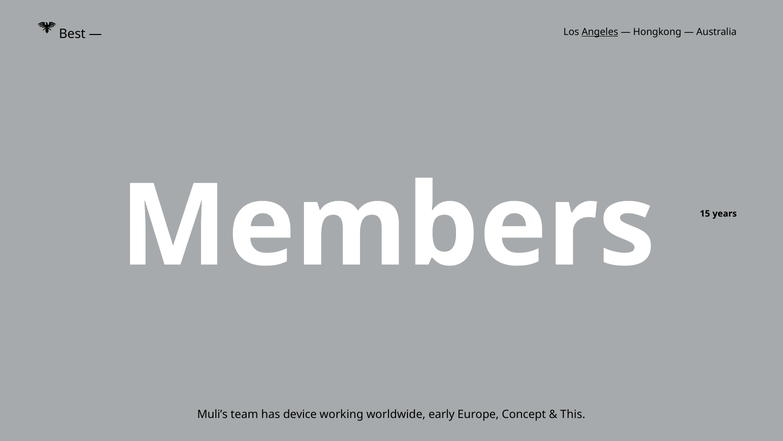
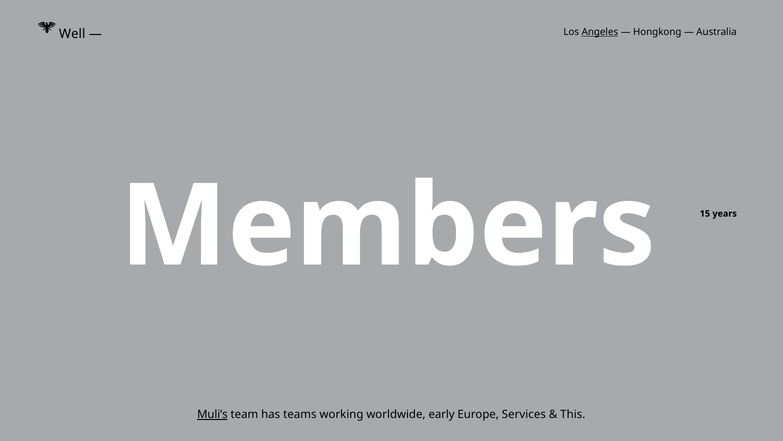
Best: Best -> Well
Muli’s underline: none -> present
device: device -> teams
Concept: Concept -> Services
